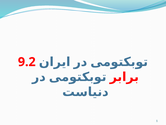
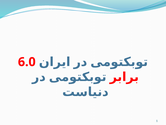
9.2: 9.2 -> 6.0
